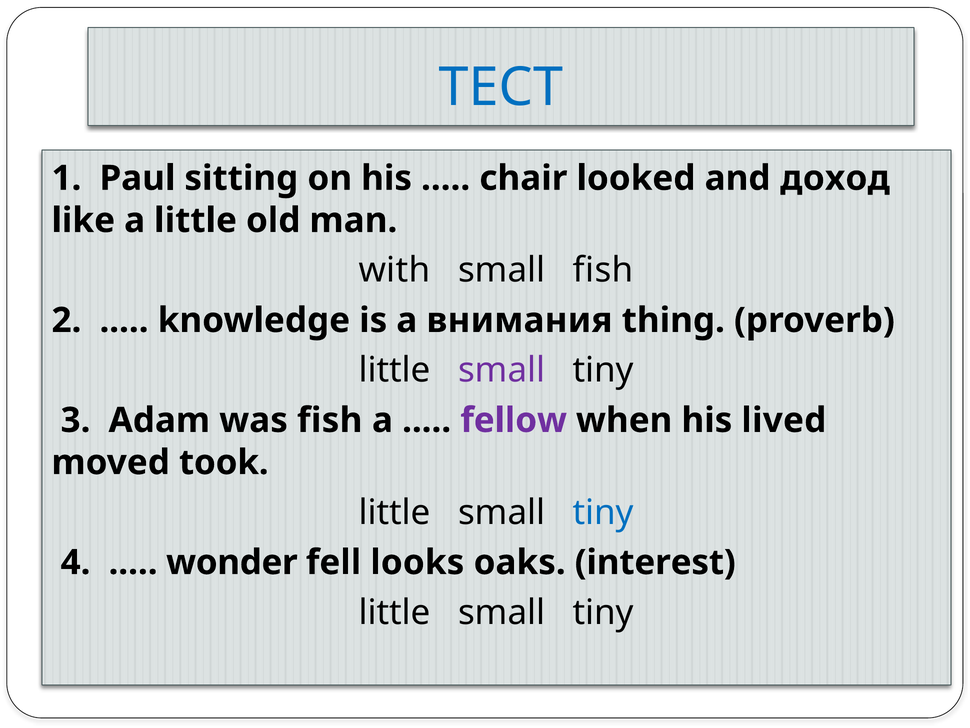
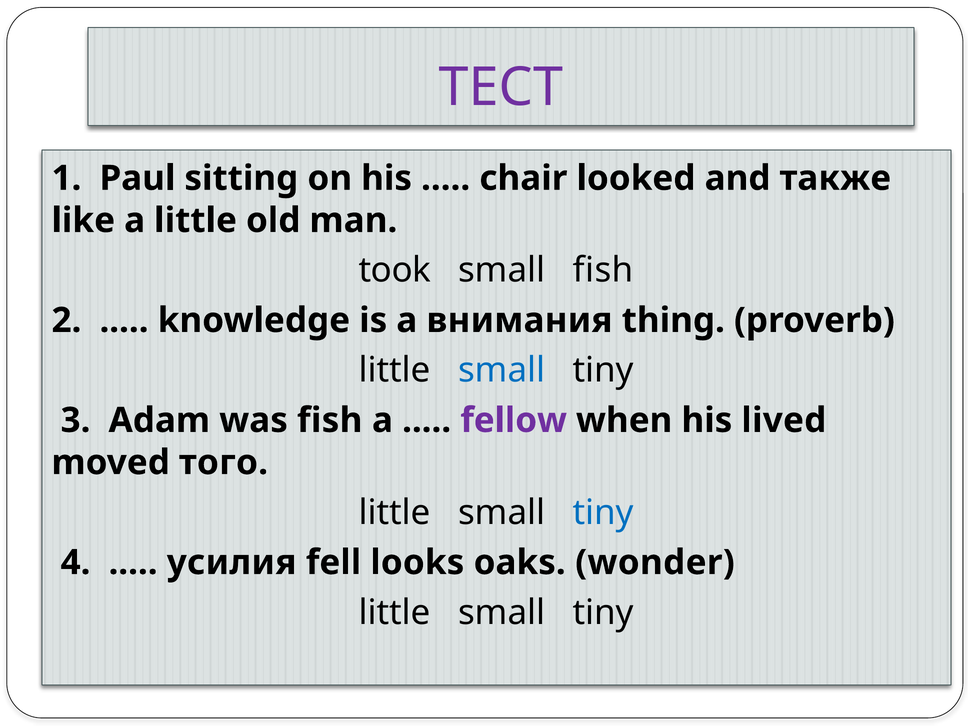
ТЕСТ colour: blue -> purple
доход: доход -> также
with: with -> took
small at (502, 370) colour: purple -> blue
took: took -> того
wonder: wonder -> усилия
interest: interest -> wonder
